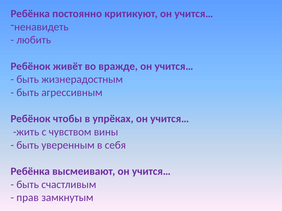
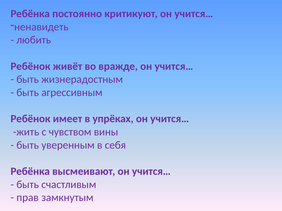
чтобы: чтобы -> имеет
